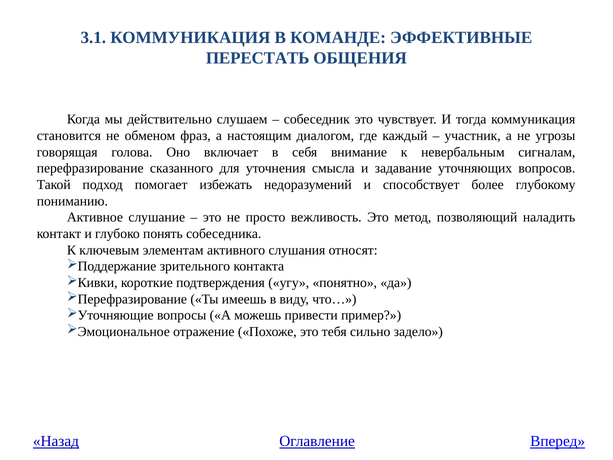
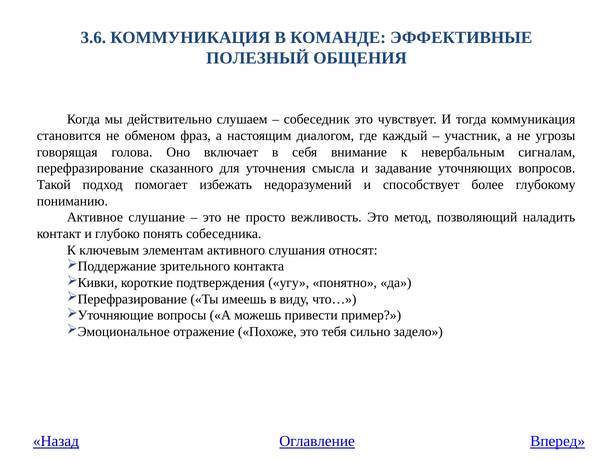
3.1: 3.1 -> 3.6
ПЕРЕСТАТЬ: ПЕРЕСТАТЬ -> ПОЛЕЗНЫЙ
